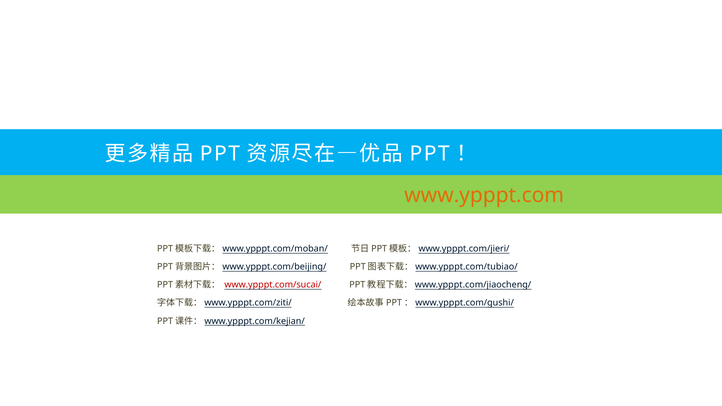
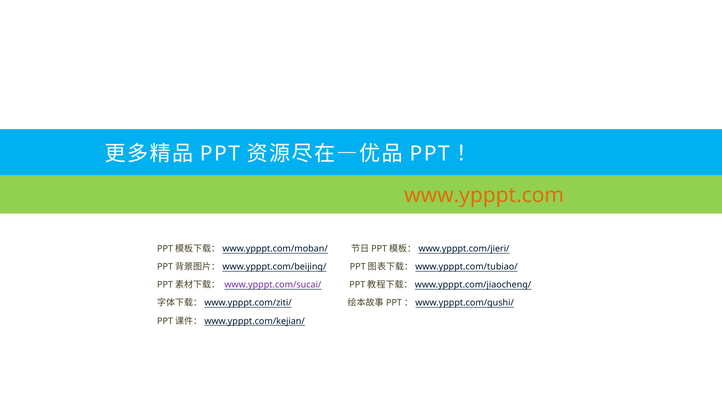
www.ypppt.com/sucai/ colour: red -> purple
